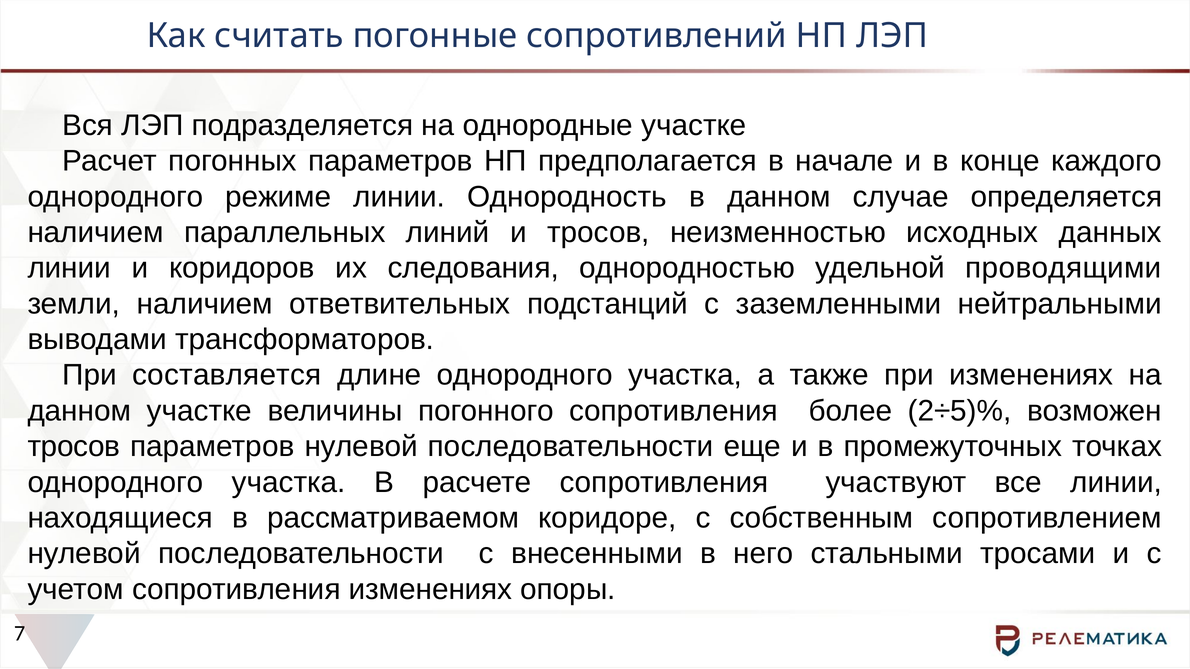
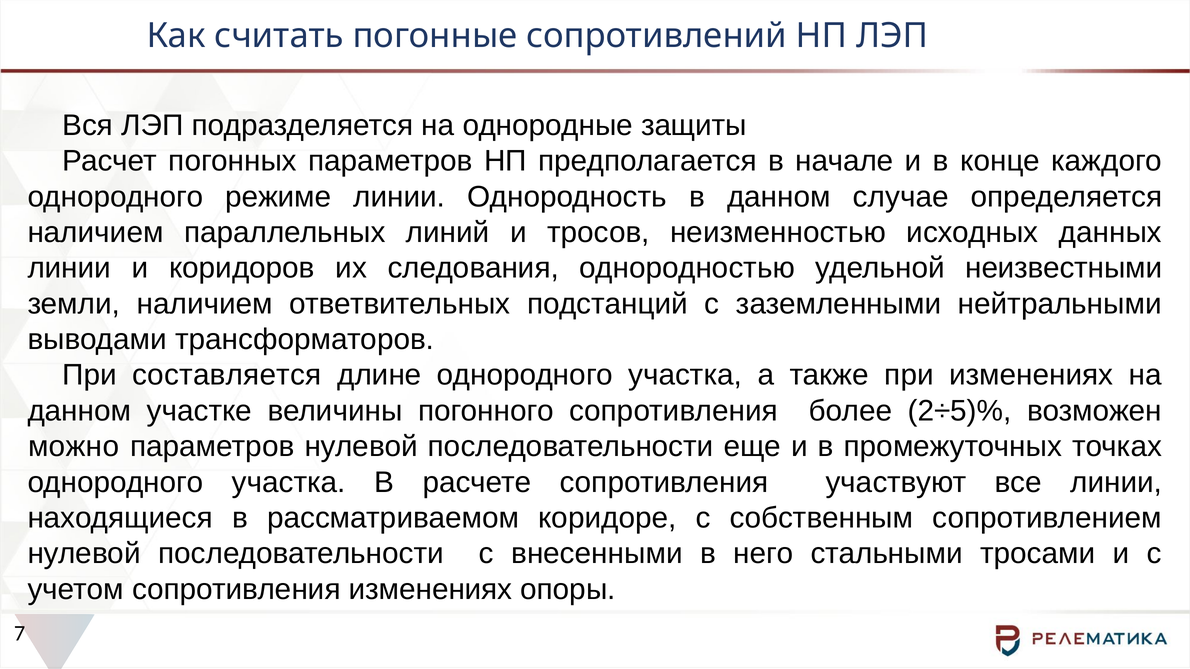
однородные участке: участке -> защиты
проводящими: проводящими -> неизвестными
тросов at (74, 447): тросов -> можно
